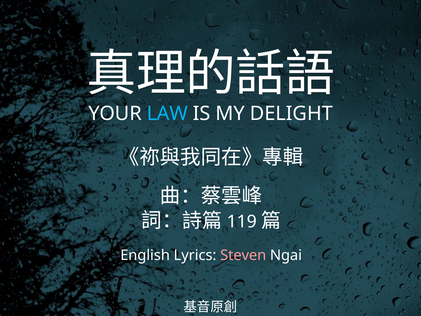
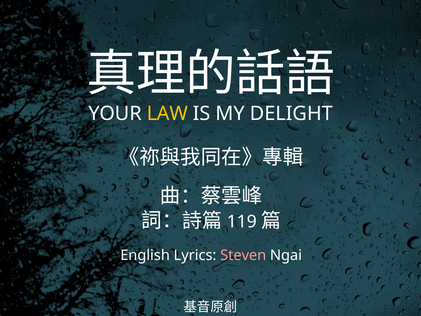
LAW colour: light blue -> yellow
